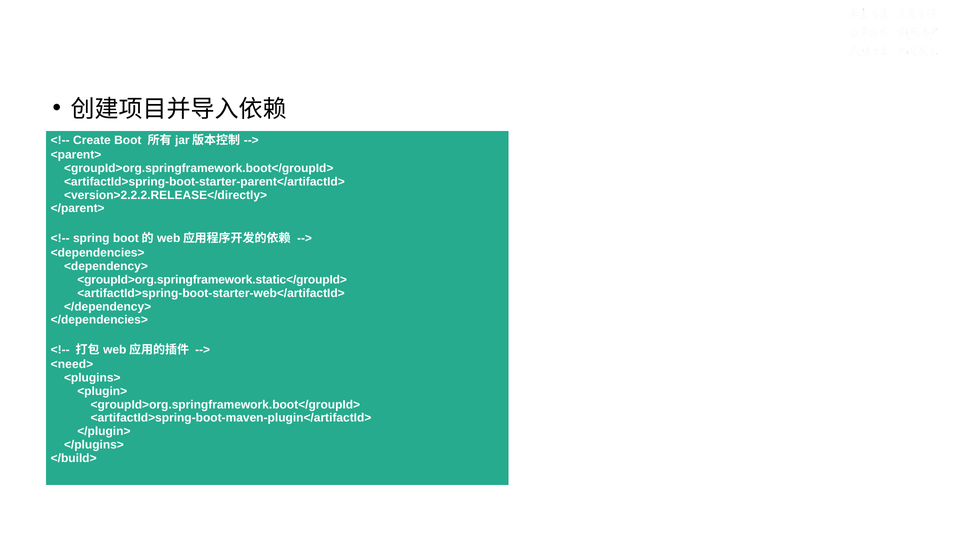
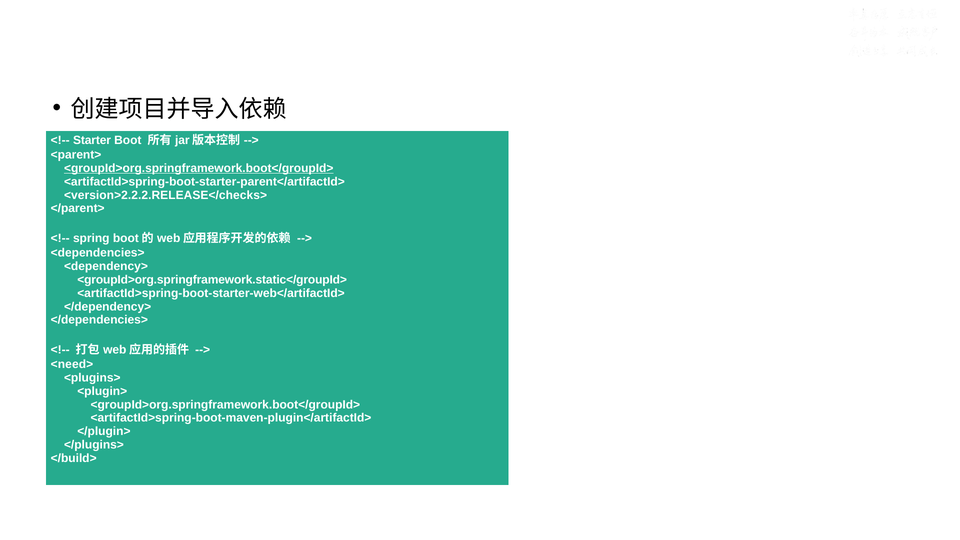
Create: Create -> Starter
<groupId>org.springframework.boot</groupId> at (199, 168) underline: none -> present
<version>2.2.2.RELEASE</directly>: <version>2.2.2.RELEASE</directly> -> <version>2.2.2.RELEASE</checks>
